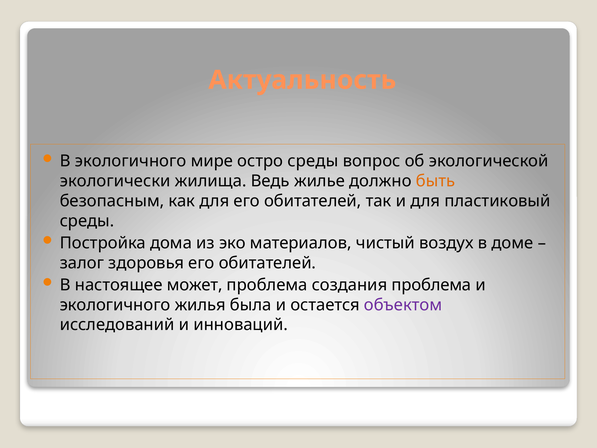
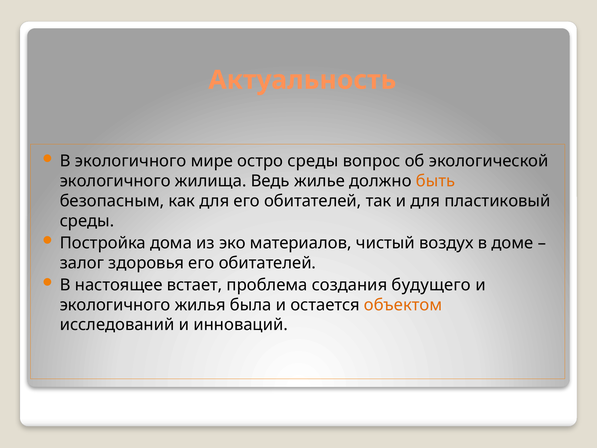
экологически at (115, 181): экологически -> экологичного
может: может -> встает
создания проблема: проблема -> будущего
объектом colour: purple -> orange
